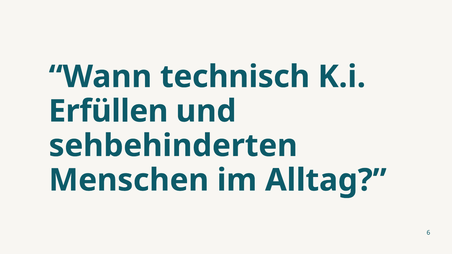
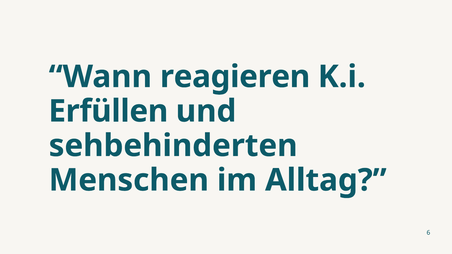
technisch: technisch -> reagieren
